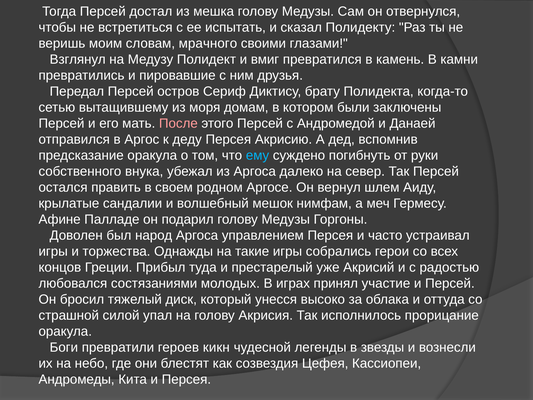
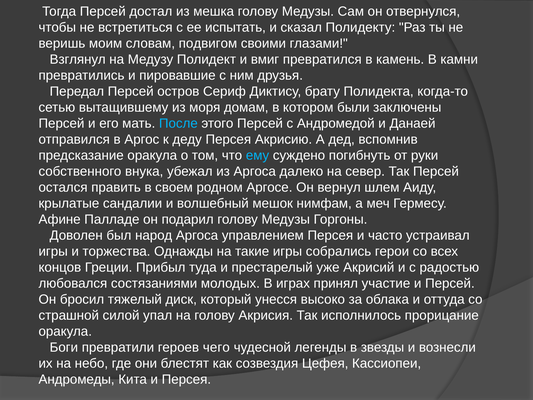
мрачного: мрачного -> подвигом
После colour: pink -> light blue
кикн: кикн -> чего
